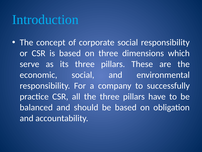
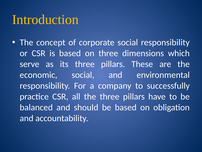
Introduction colour: light blue -> yellow
